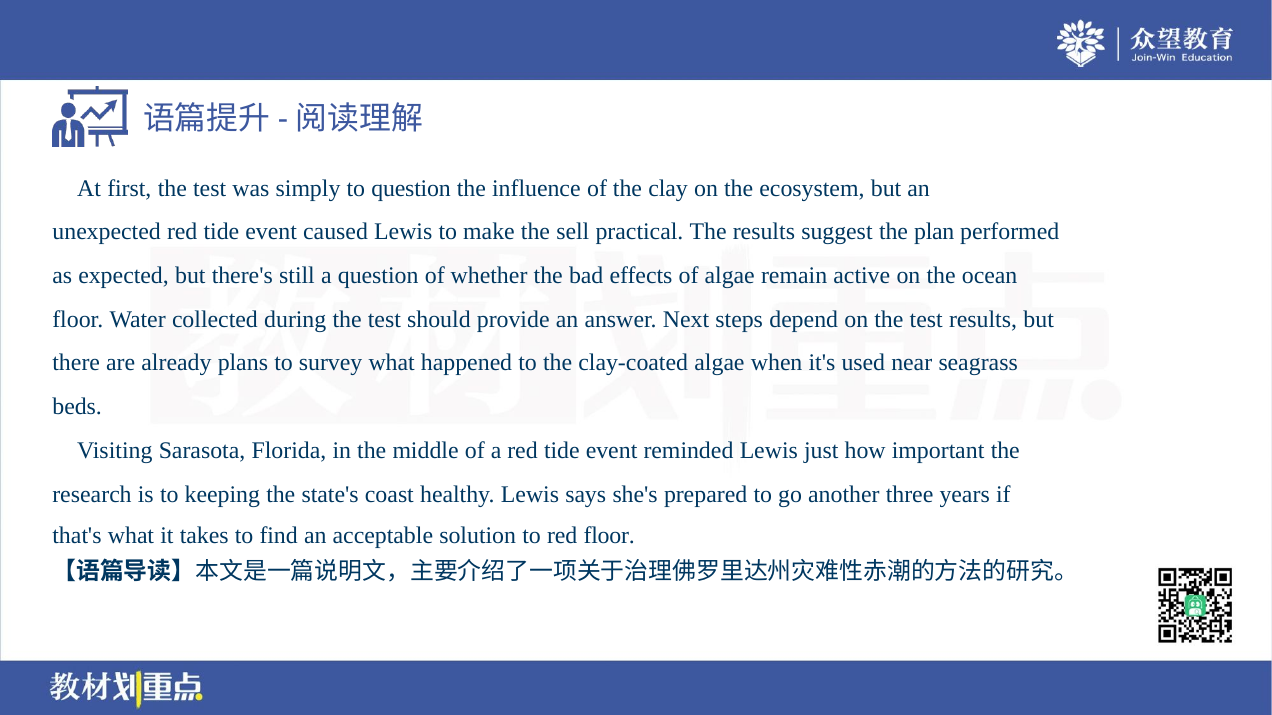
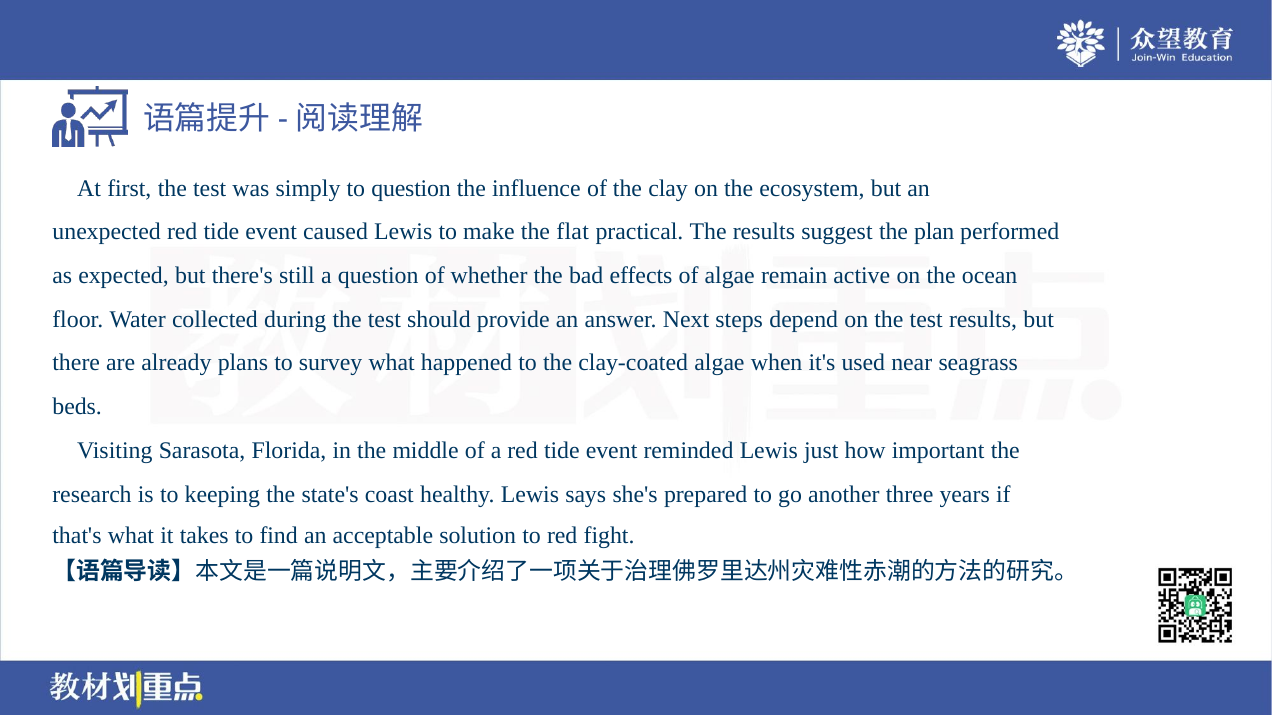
sell: sell -> flat
red floor: floor -> fight
